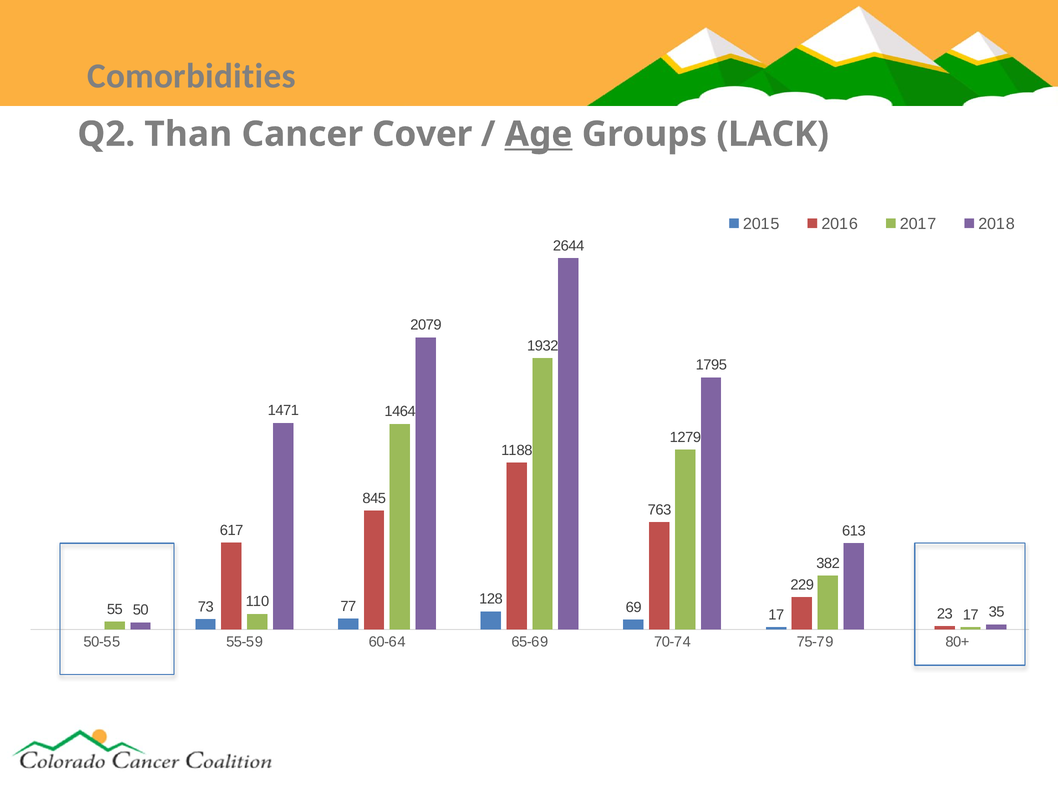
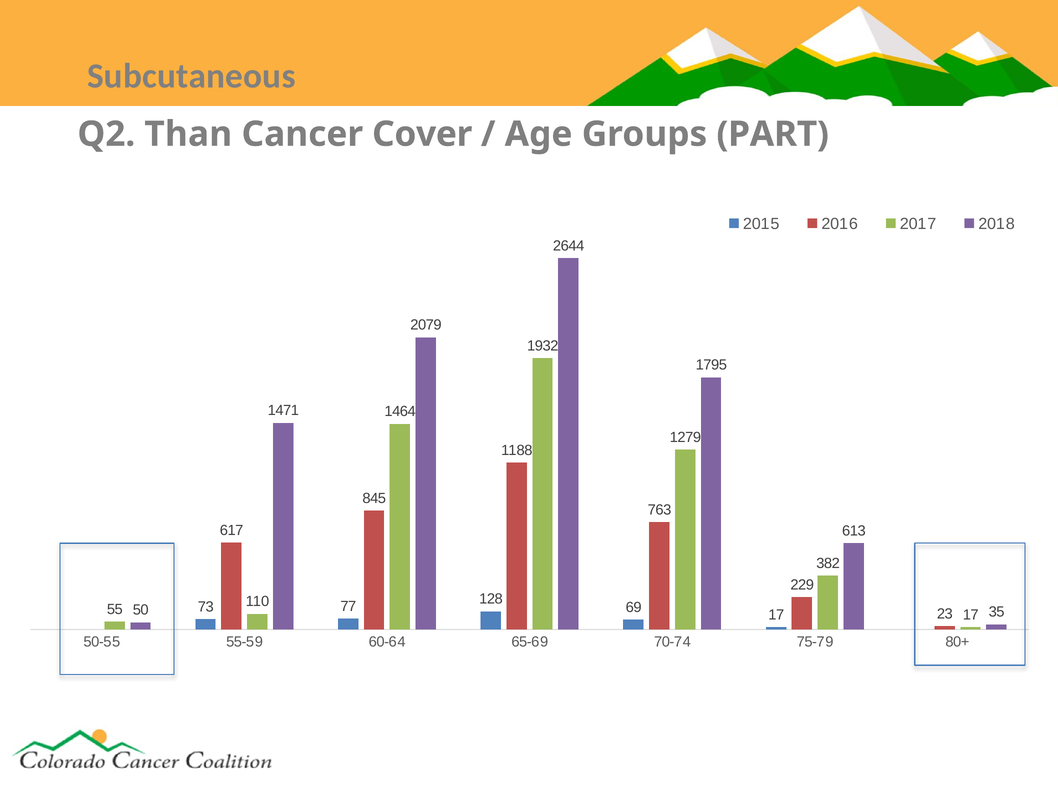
Comorbidities: Comorbidities -> Subcutaneous
Age underline: present -> none
LACK: LACK -> PART
